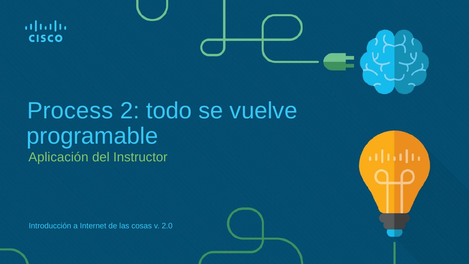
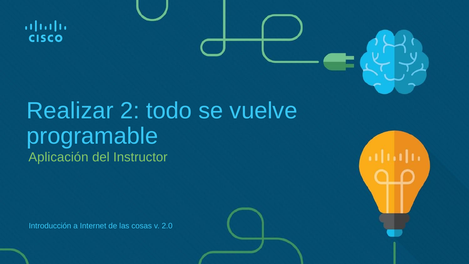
Process: Process -> Realizar
